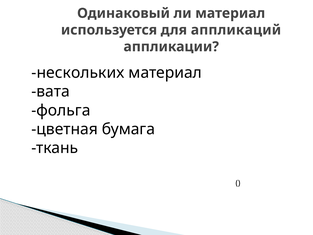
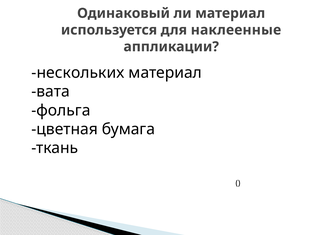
аппликаций: аппликаций -> наклеенные
